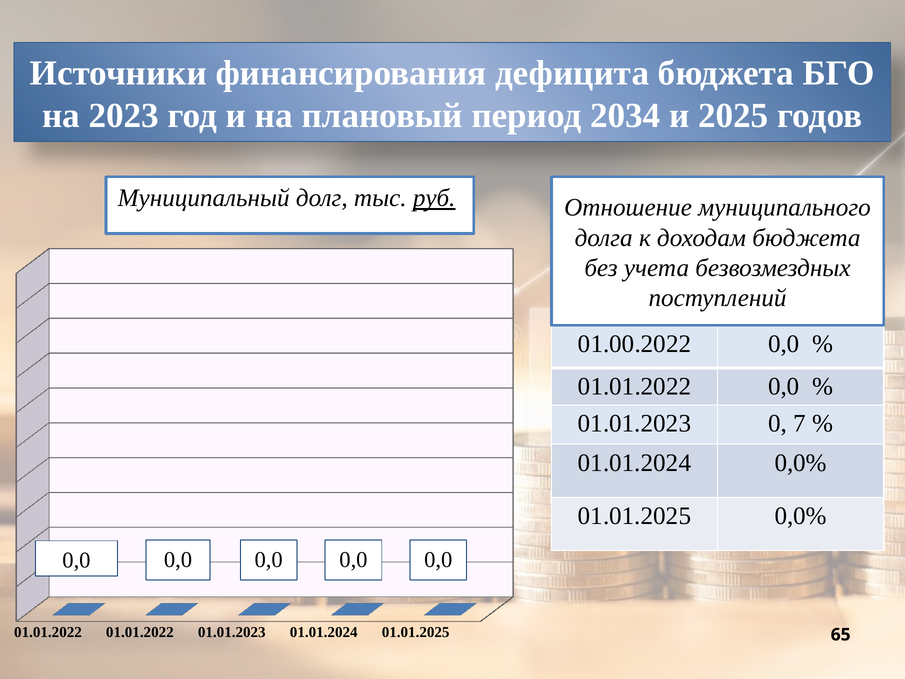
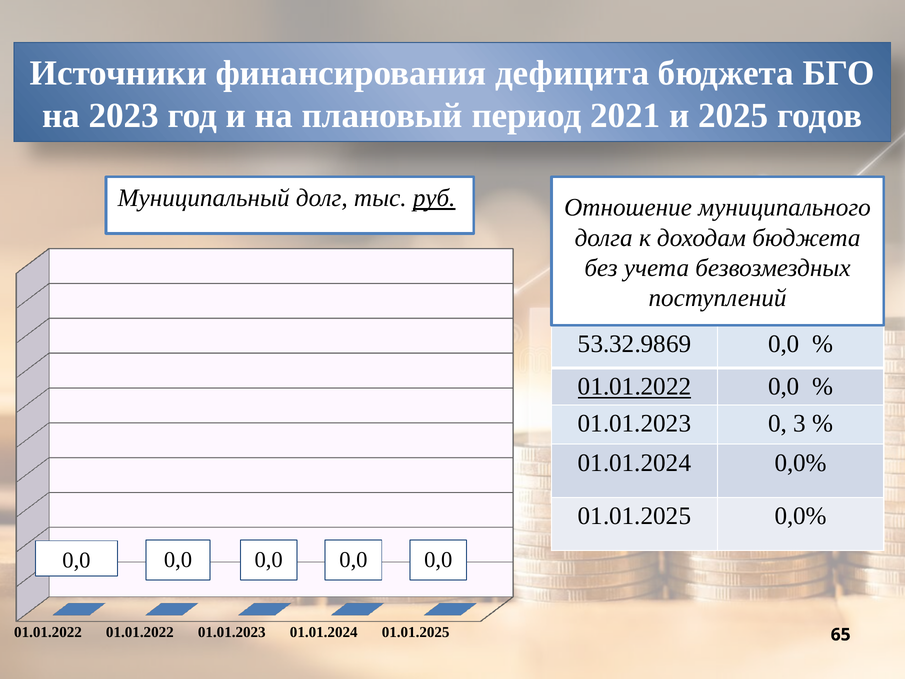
2034: 2034 -> 2021
01.00.2022: 01.00.2022 -> 53.32.9869
01.01.2022 at (635, 387) underline: none -> present
7: 7 -> 3
